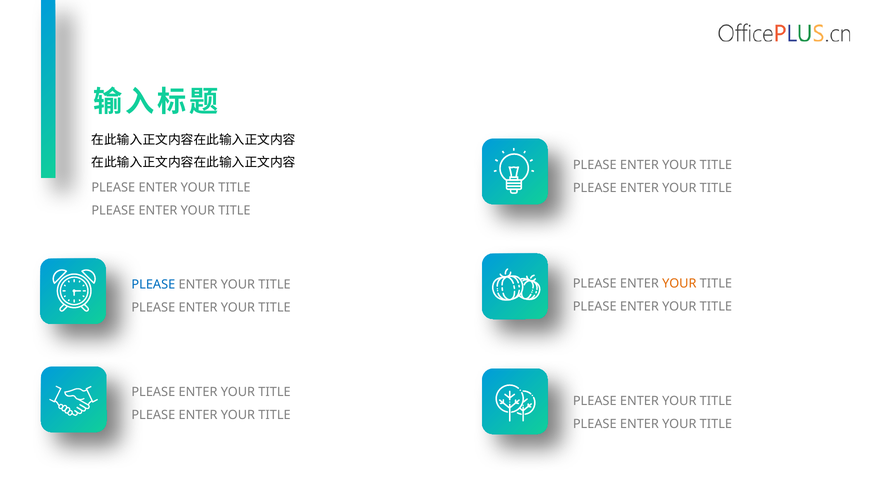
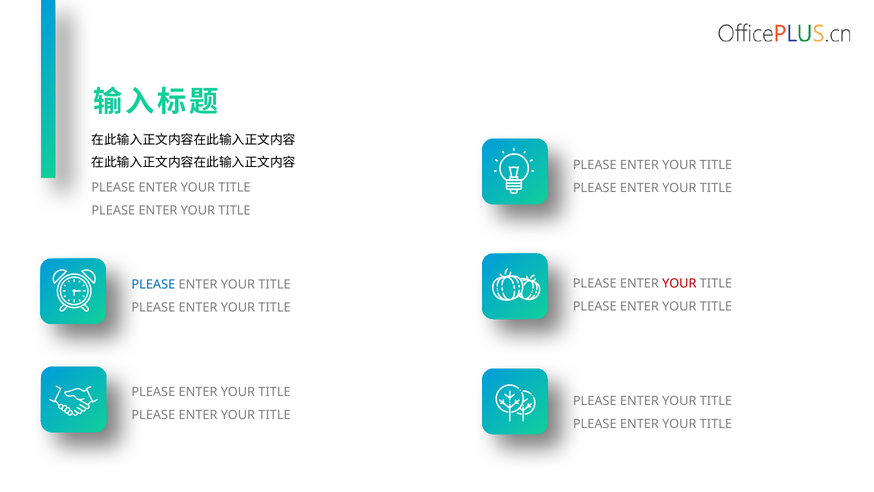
YOUR at (679, 283) colour: orange -> red
